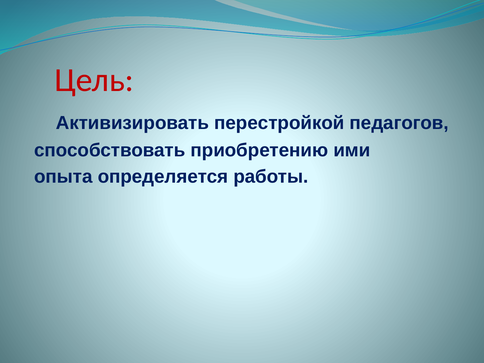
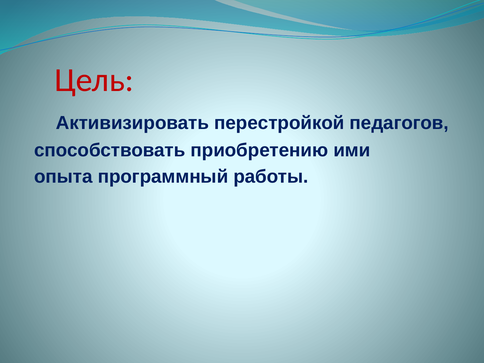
определяется: определяется -> программный
